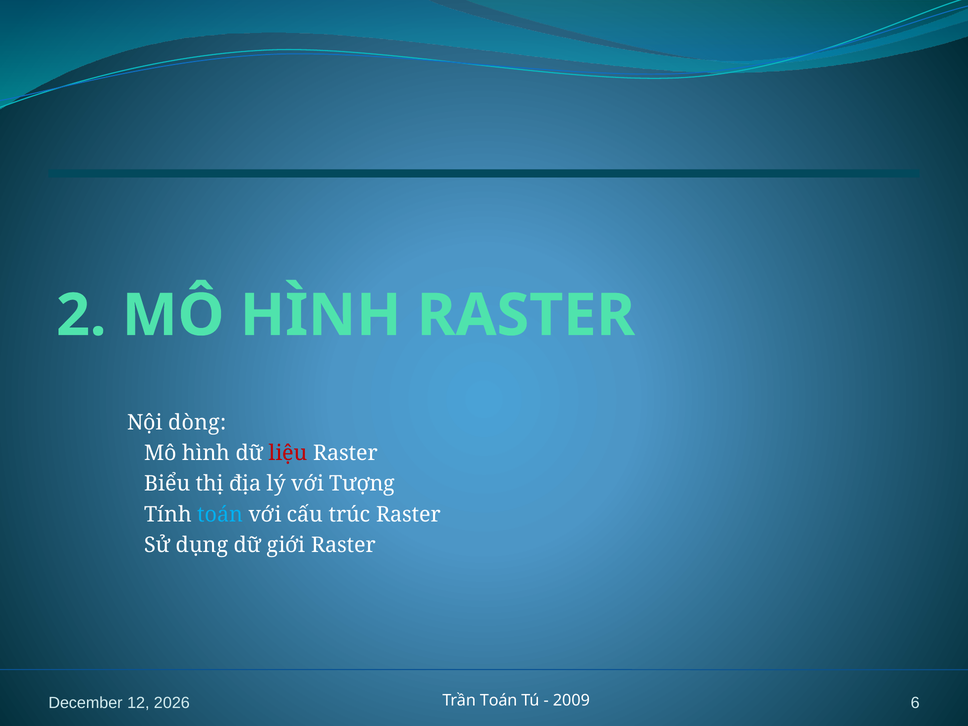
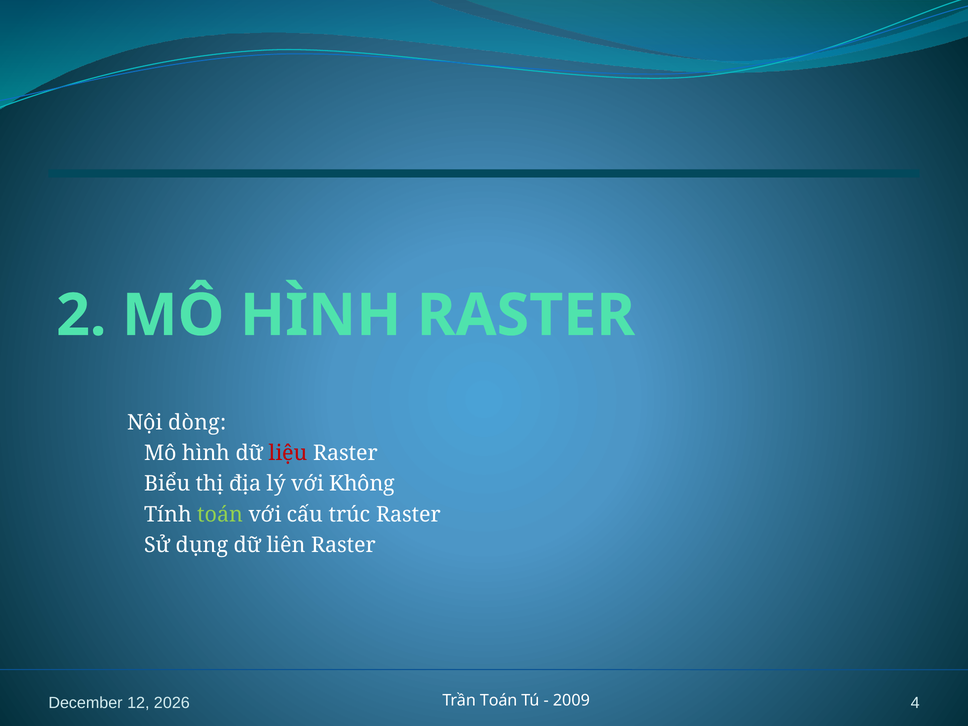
Tượng: Tượng -> Không
toán at (220, 514) colour: light blue -> light green
giới: giới -> liên
6: 6 -> 4
